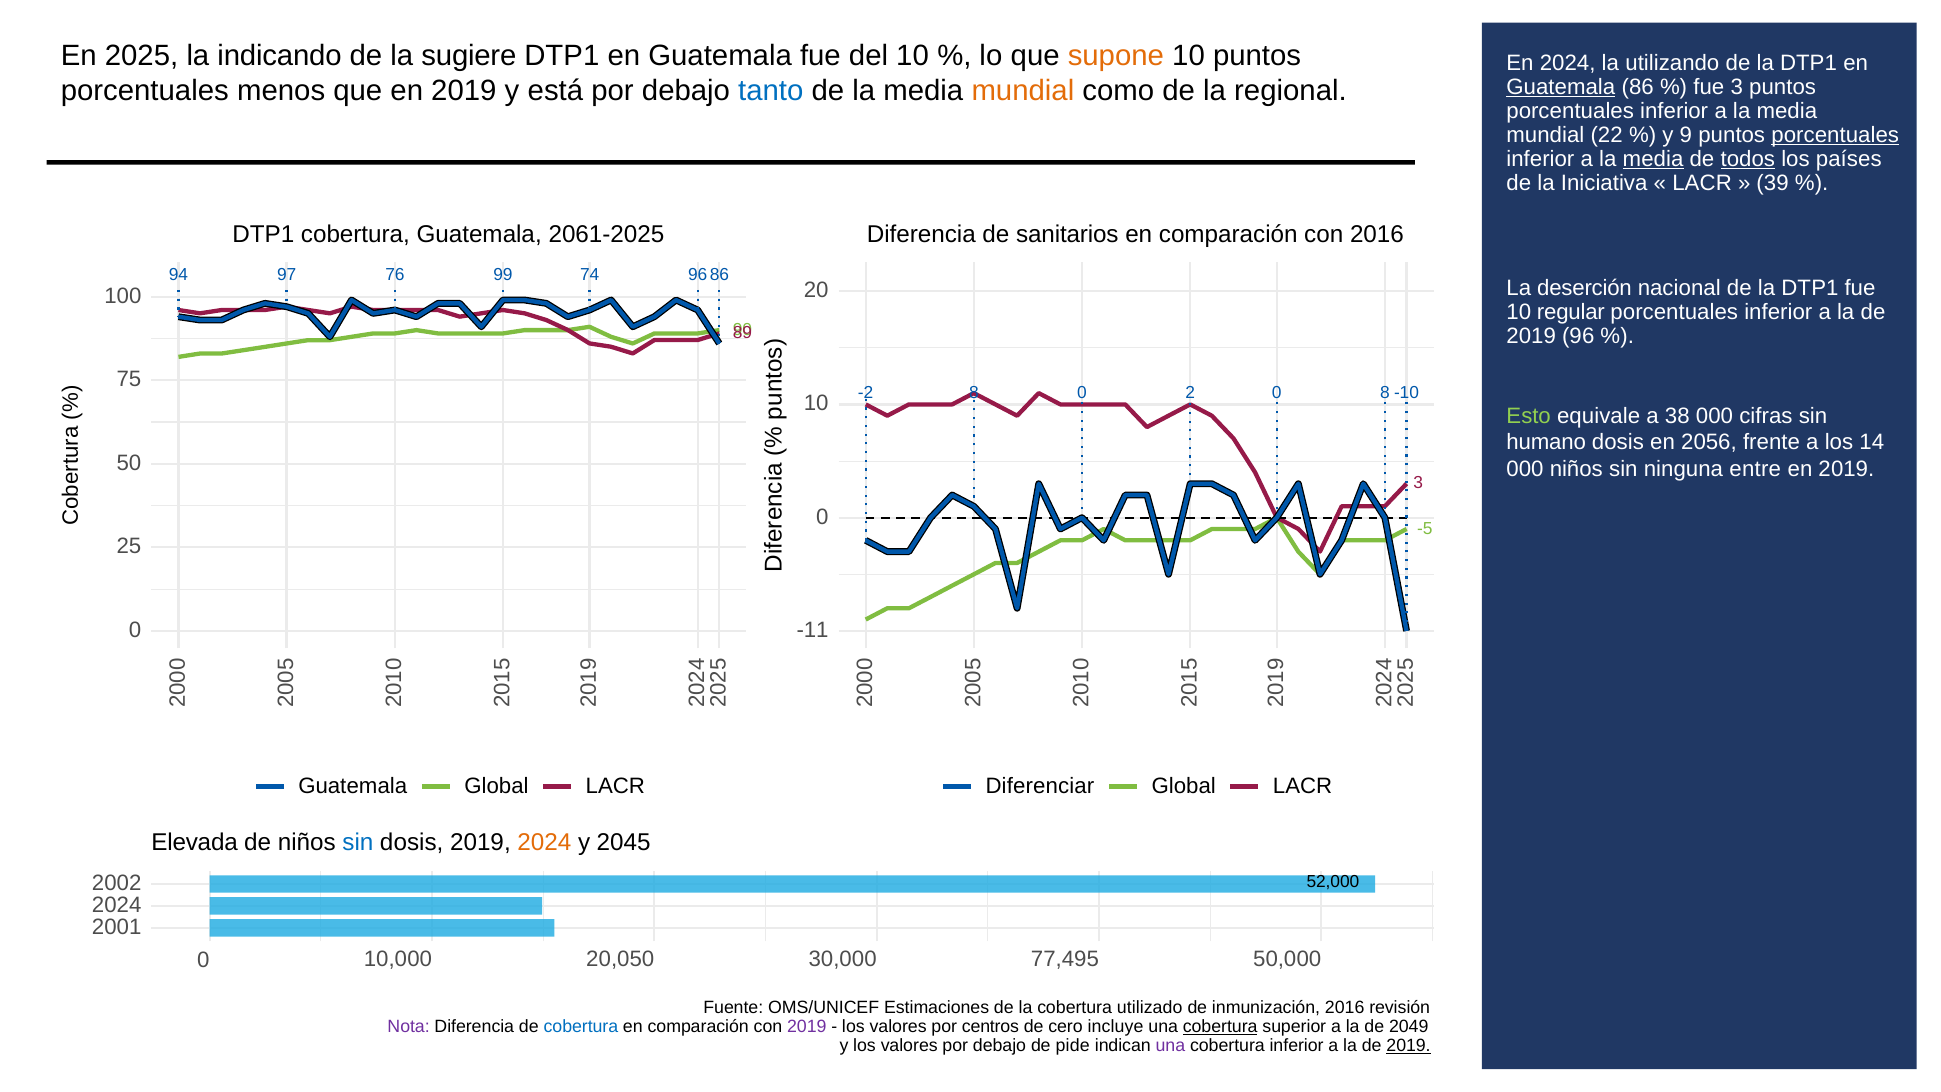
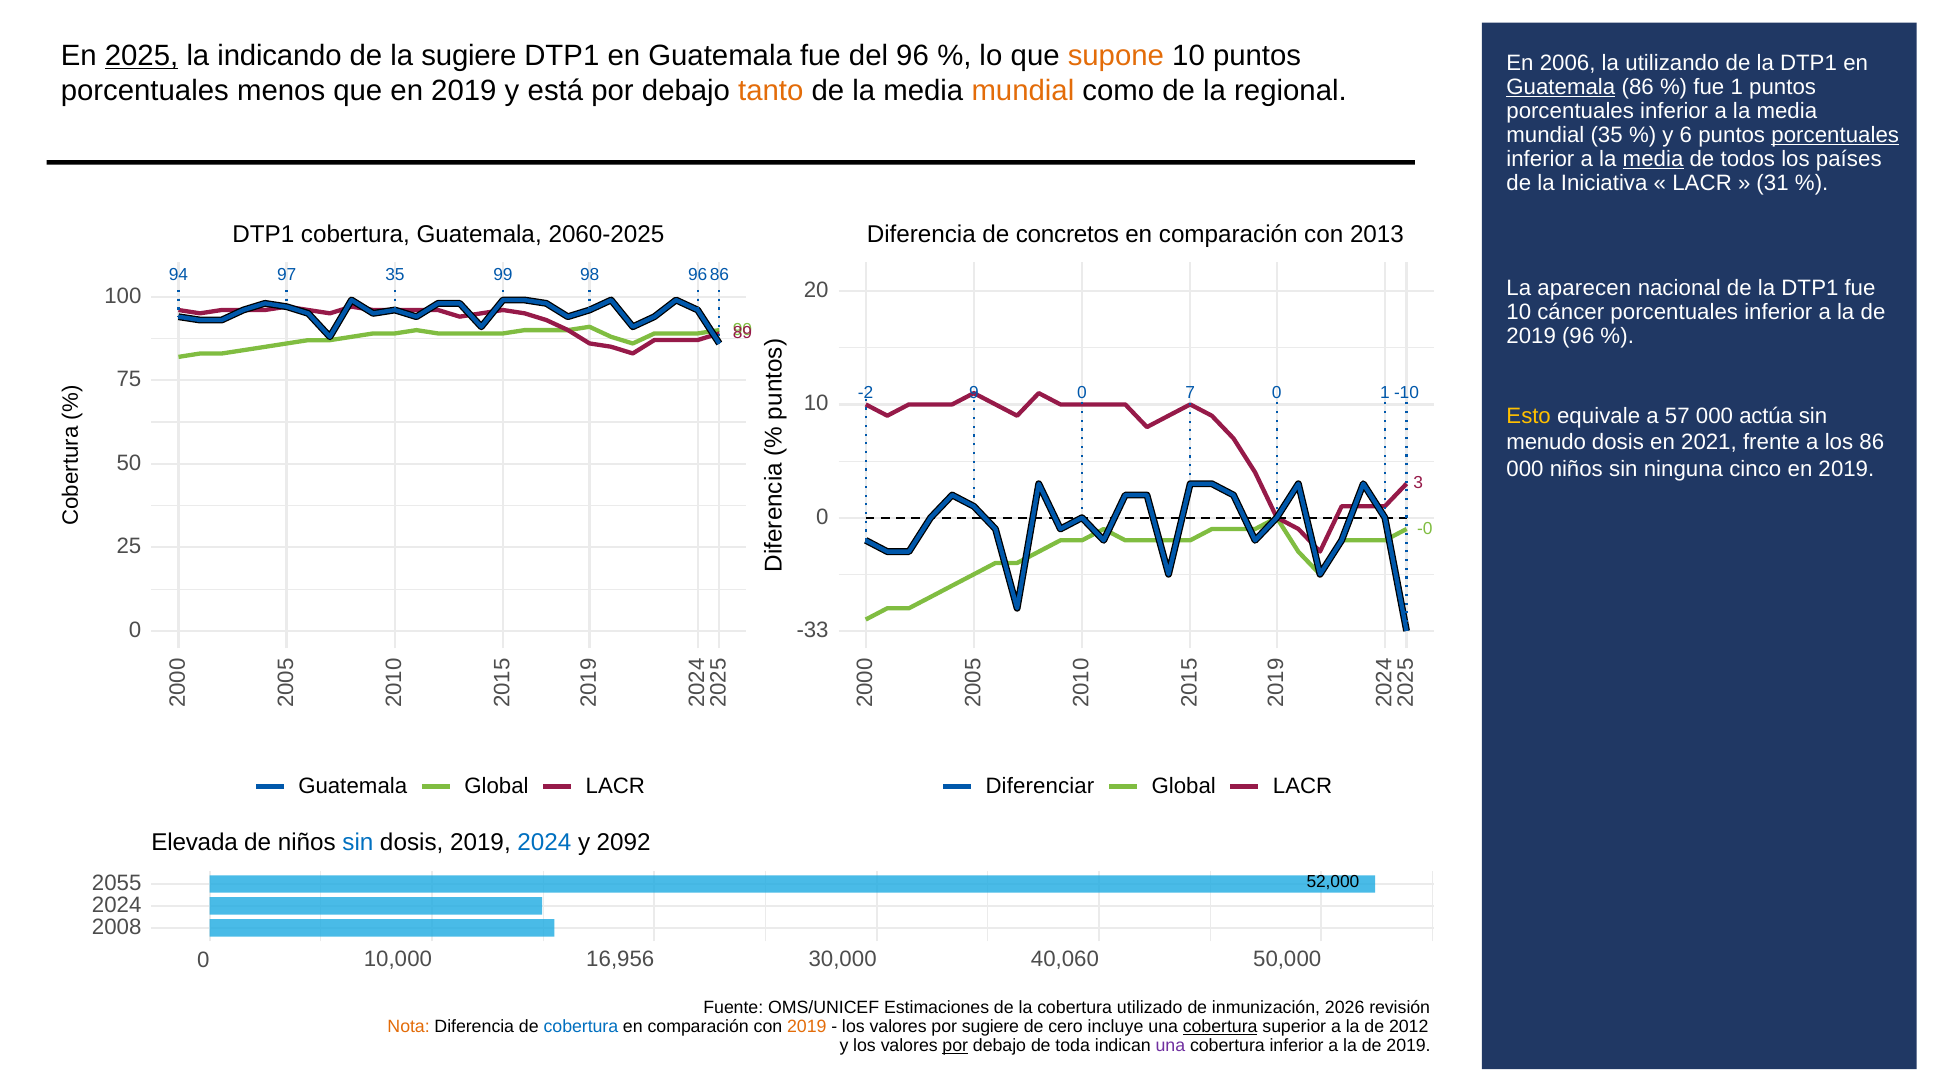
2025 at (142, 56) underline: none -> present
del 10: 10 -> 96
En 2024: 2024 -> 2006
fue 3: 3 -> 1
tanto colour: blue -> orange
mundial 22: 22 -> 35
y 9: 9 -> 6
todos underline: present -> none
39: 39 -> 31
sanitarios: sanitarios -> concretos
con 2016: 2016 -> 2013
2061-2025: 2061-2025 -> 2060-2025
97 76: 76 -> 35
74: 74 -> 98
deserción: deserción -> aparecen
regular: regular -> cáncer
-2 8: 8 -> 9
2 at (1190, 392): 2 -> 7
8 at (1385, 392): 8 -> 1
Esto colour: light green -> yellow
38: 38 -> 57
cifras: cifras -> actúa
humano: humano -> menudo
2056: 2056 -> 2021
los 14: 14 -> 86
entre: entre -> cinco
-5: -5 -> -0
-11: -11 -> -33
2024 at (544, 842) colour: orange -> blue
2045: 2045 -> 2092
2002: 2002 -> 2055
2001: 2001 -> 2008
20,050: 20,050 -> 16,956
77,495: 77,495 -> 40,060
inmunización 2016: 2016 -> 2026
Nota colour: purple -> orange
2019 at (807, 1026) colour: purple -> orange
por centros: centros -> sugiere
2049: 2049 -> 2012
por at (955, 1045) underline: none -> present
pide: pide -> toda
2019 at (1409, 1045) underline: present -> none
